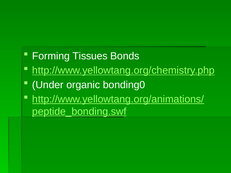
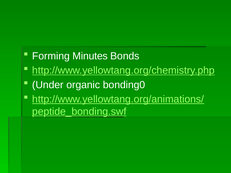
Tissues: Tissues -> Minutes
